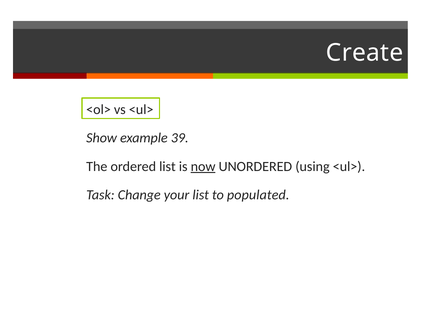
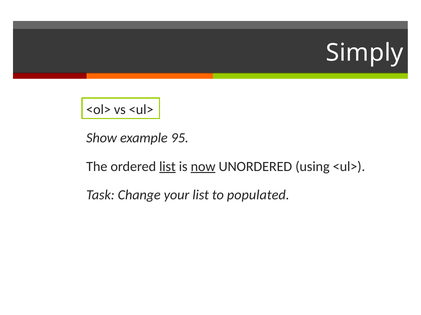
Create: Create -> Simply
39: 39 -> 95
list at (167, 167) underline: none -> present
